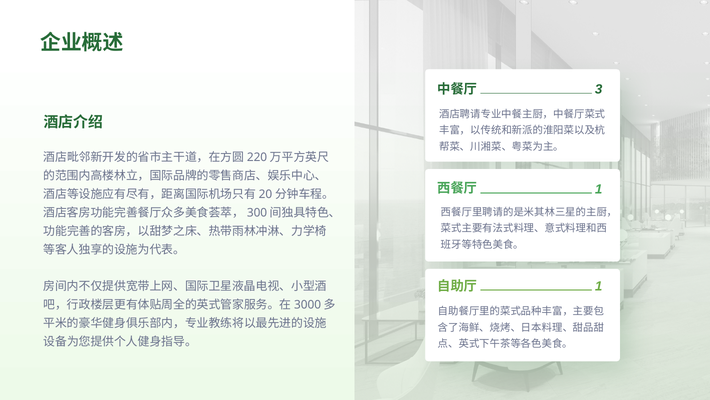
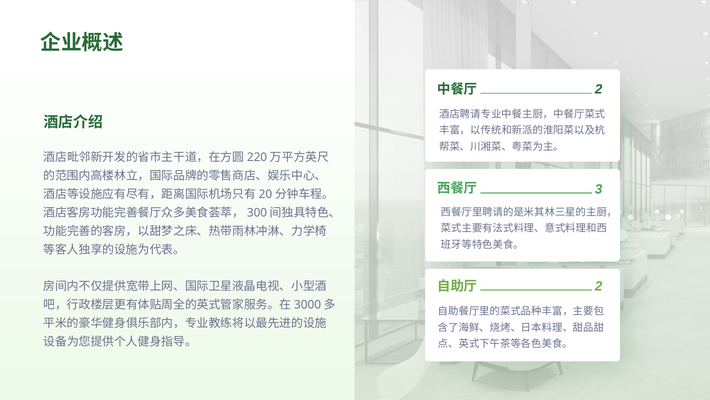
3 at (599, 89): 3 -> 2
1 at (599, 189): 1 -> 3
1 at (599, 286): 1 -> 2
